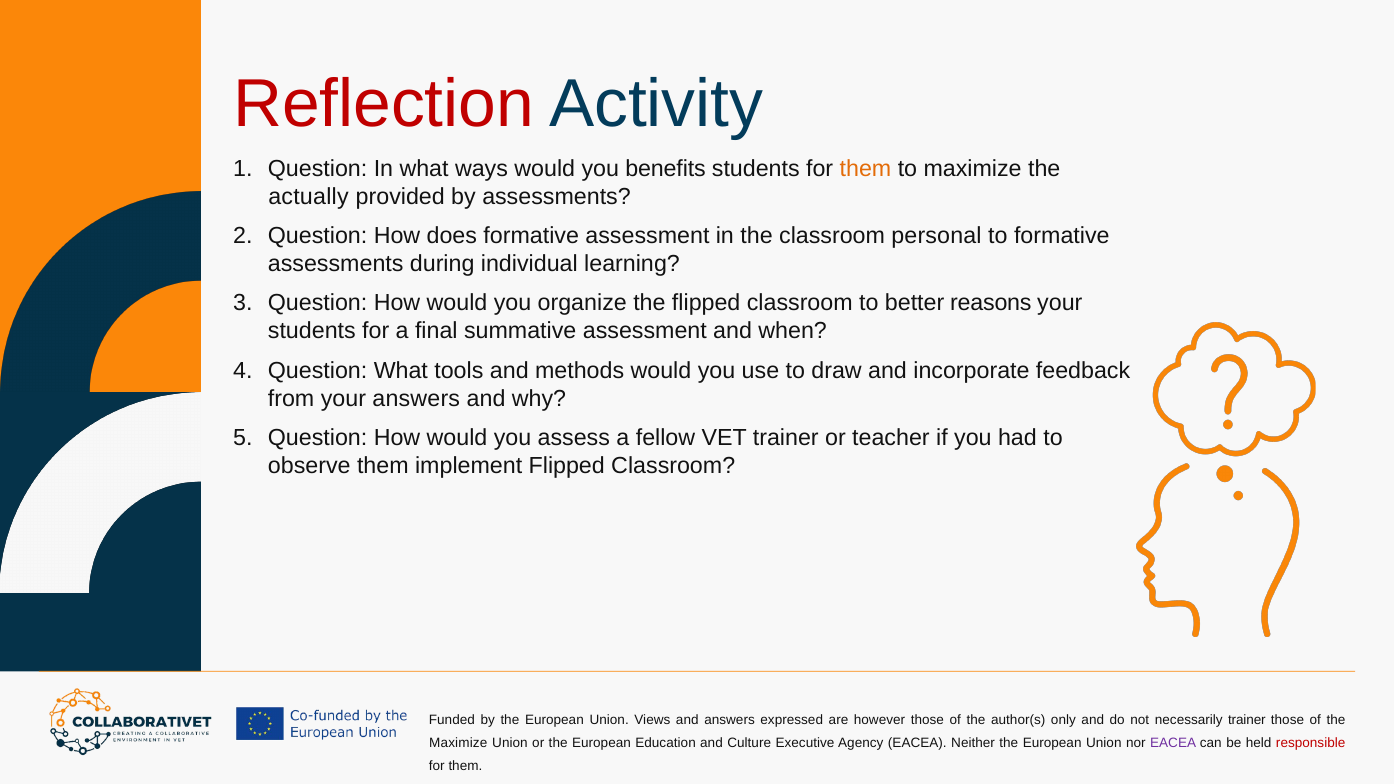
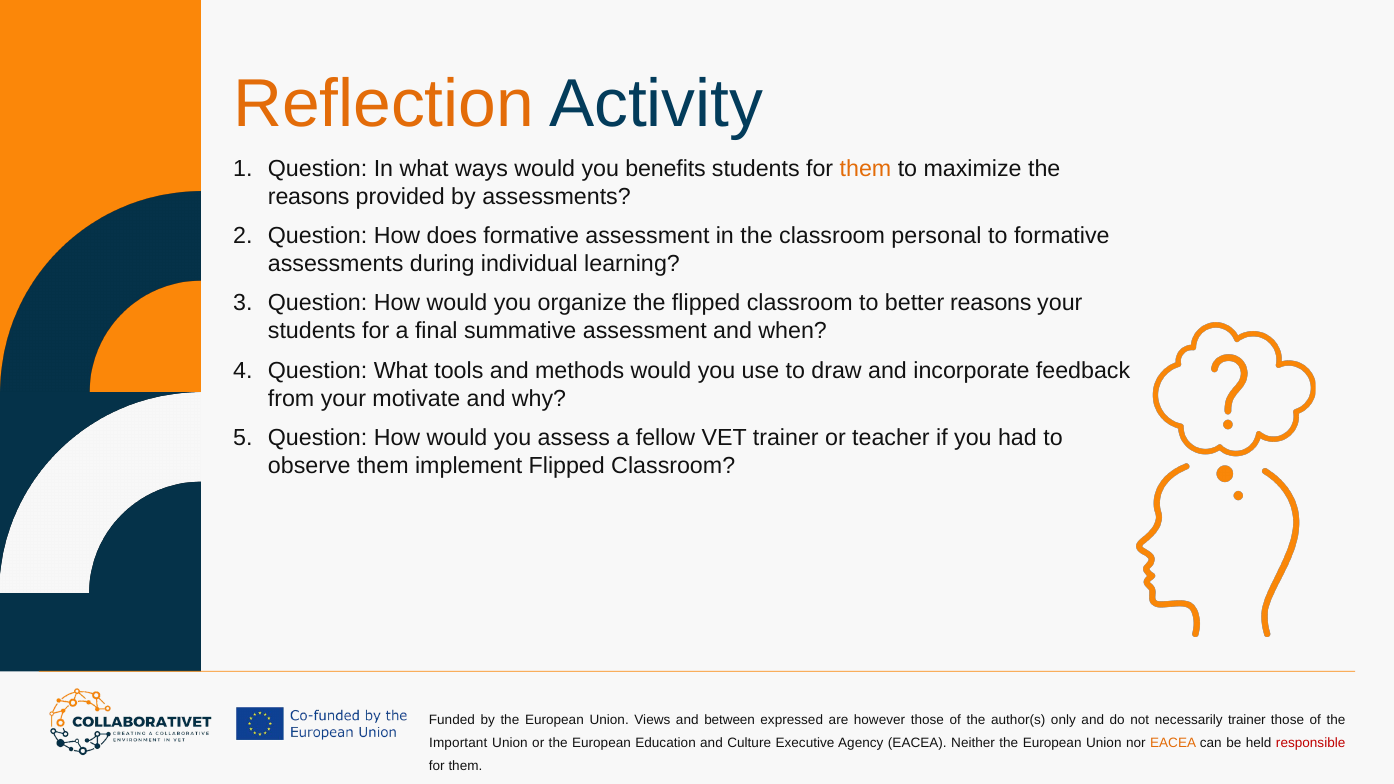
Reflection colour: red -> orange
actually at (308, 196): actually -> reasons
your answers: answers -> motivate
and answers: answers -> between
Maximize at (458, 743): Maximize -> Important
EACEA at (1173, 743) colour: purple -> orange
